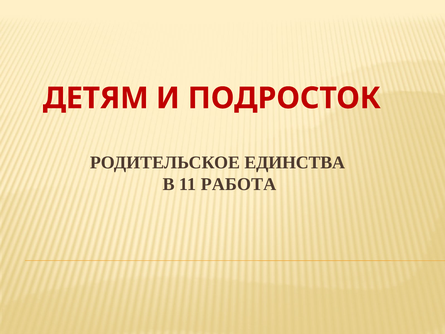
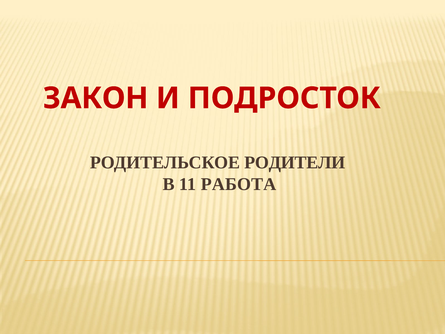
ДЕТЯМ: ДЕТЯМ -> ЗАКОН
ЕДИНСТВА: ЕДИНСТВА -> РОДИТЕЛИ
